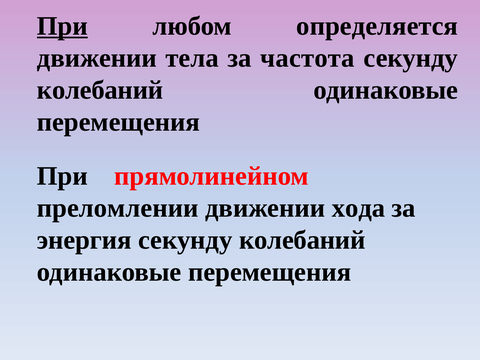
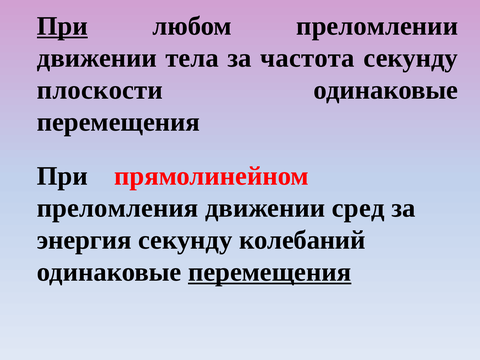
определяется: определяется -> преломлении
колебаний at (100, 90): колебаний -> плоскости
преломлении: преломлении -> преломления
хода: хода -> сред
перемещения at (270, 272) underline: none -> present
